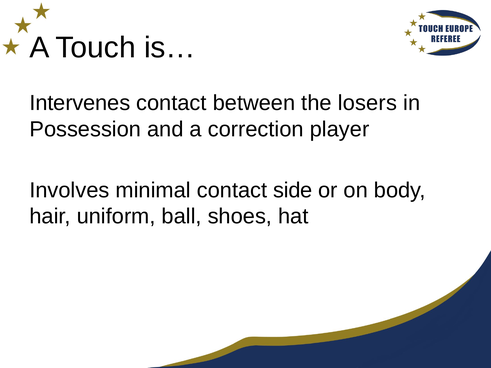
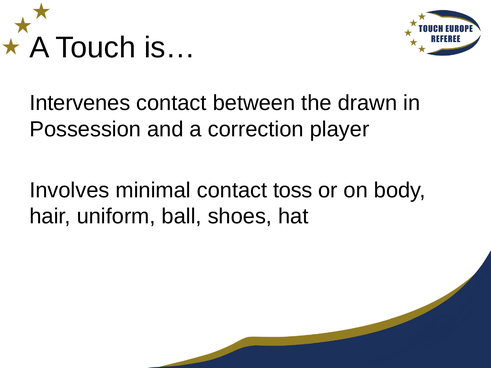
losers: losers -> drawn
side: side -> toss
